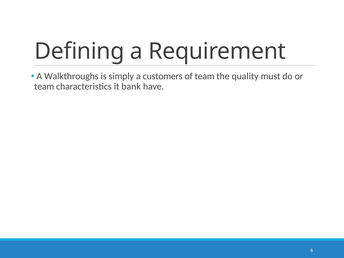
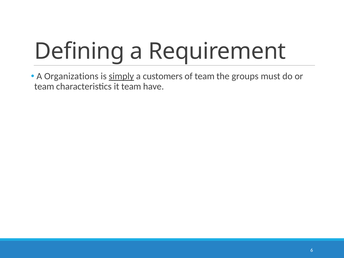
Walkthroughs: Walkthroughs -> Organizations
simply underline: none -> present
quality: quality -> groups
it bank: bank -> team
